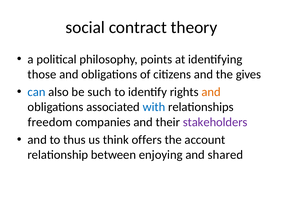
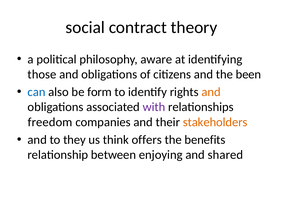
points: points -> aware
gives: gives -> been
such: such -> form
with colour: blue -> purple
stakeholders colour: purple -> orange
thus: thus -> they
account: account -> benefits
